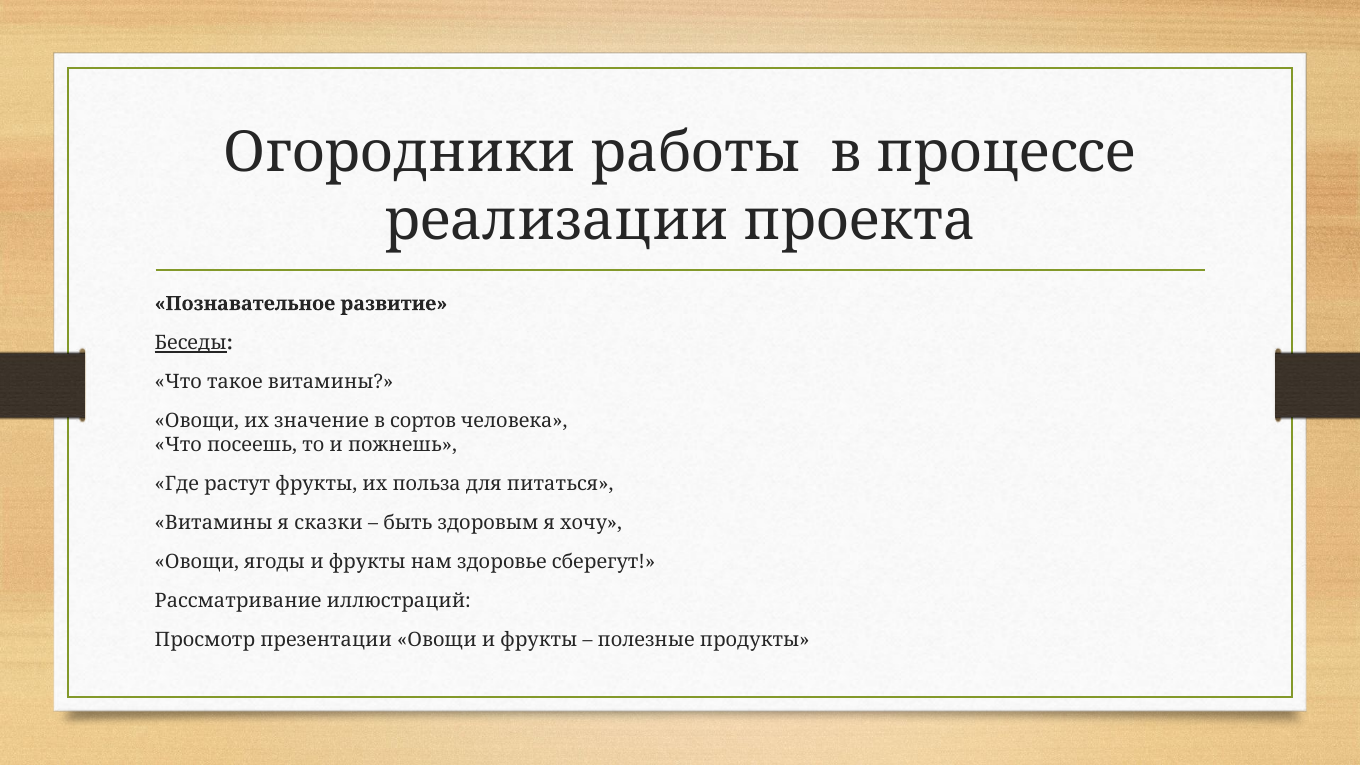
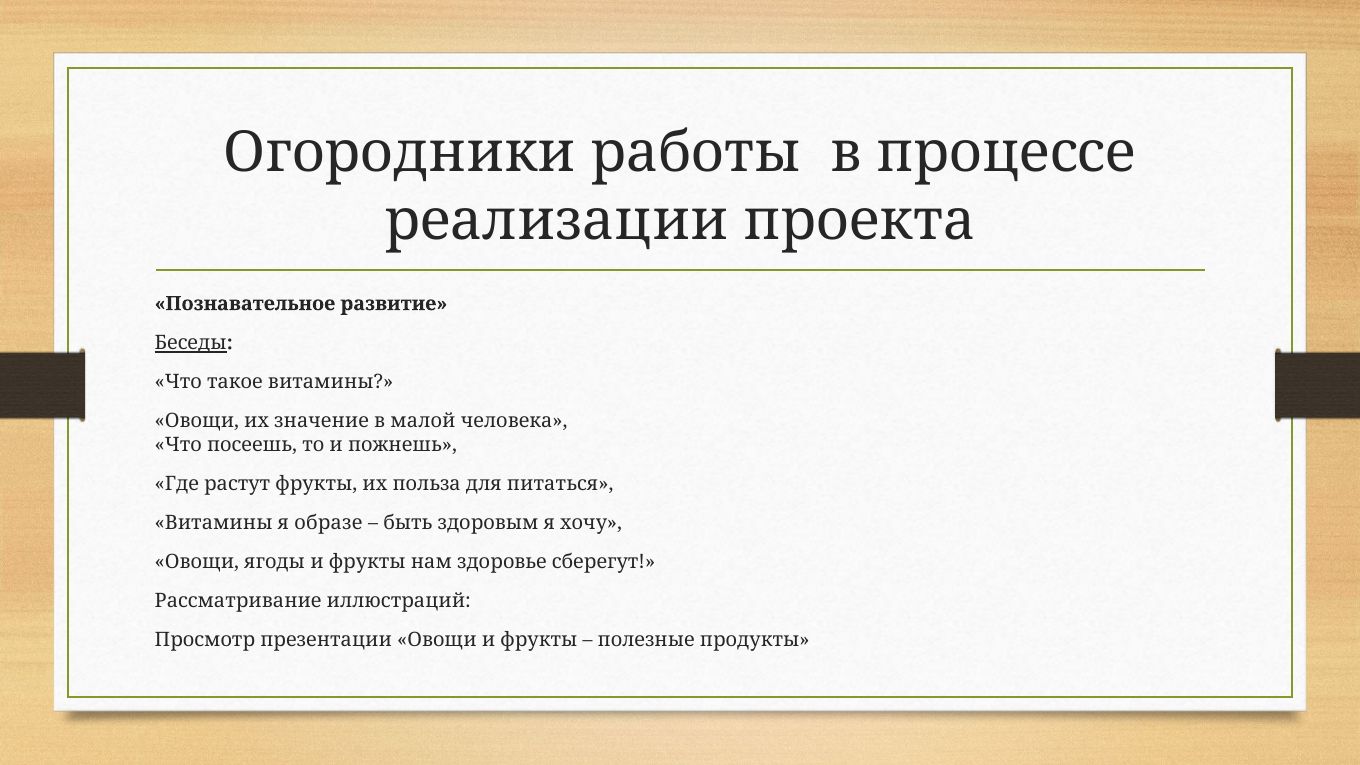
сортов: сортов -> малой
сказки: сказки -> образе
